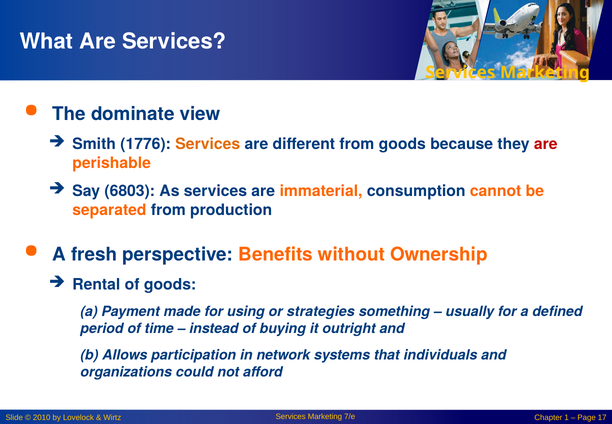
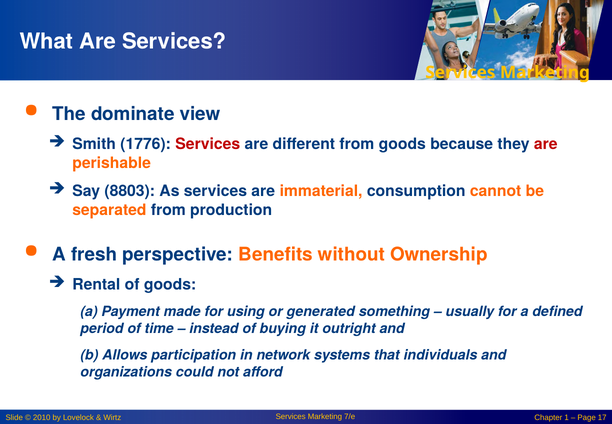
Services at (208, 144) colour: orange -> red
6803: 6803 -> 8803
strategies: strategies -> generated
